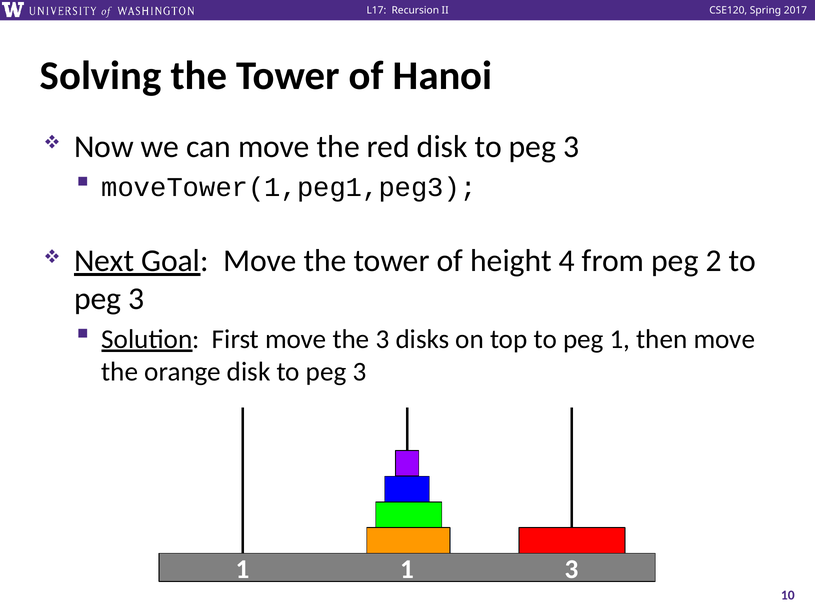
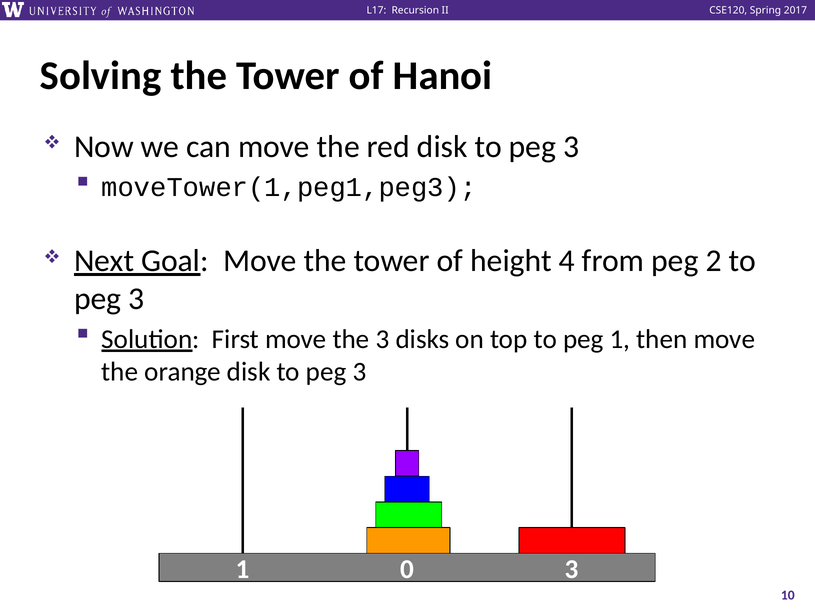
1 1: 1 -> 0
